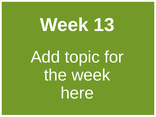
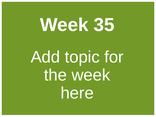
13: 13 -> 35
